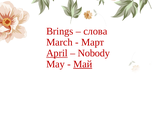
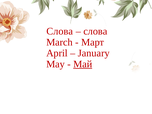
Brings at (60, 31): Brings -> Слова
April underline: present -> none
Nobody: Nobody -> January
